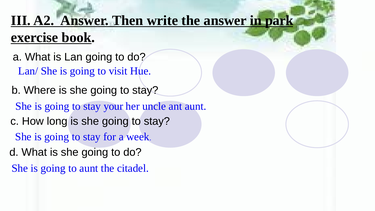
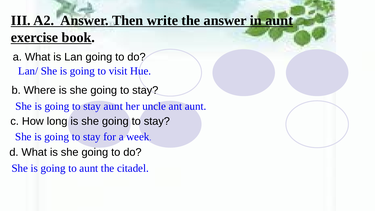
in park: park -> aunt
stay your: your -> aunt
